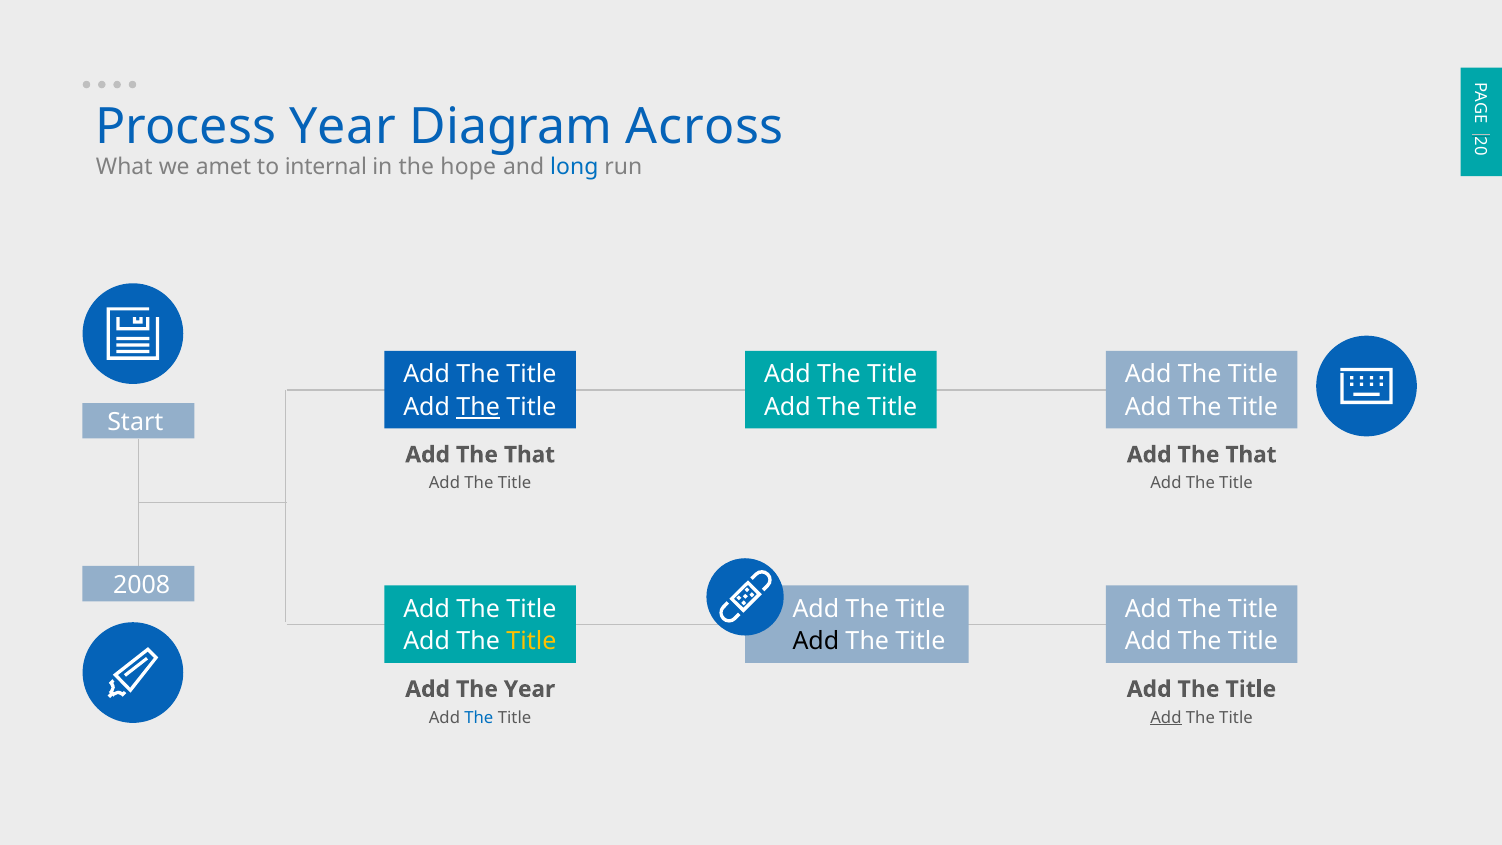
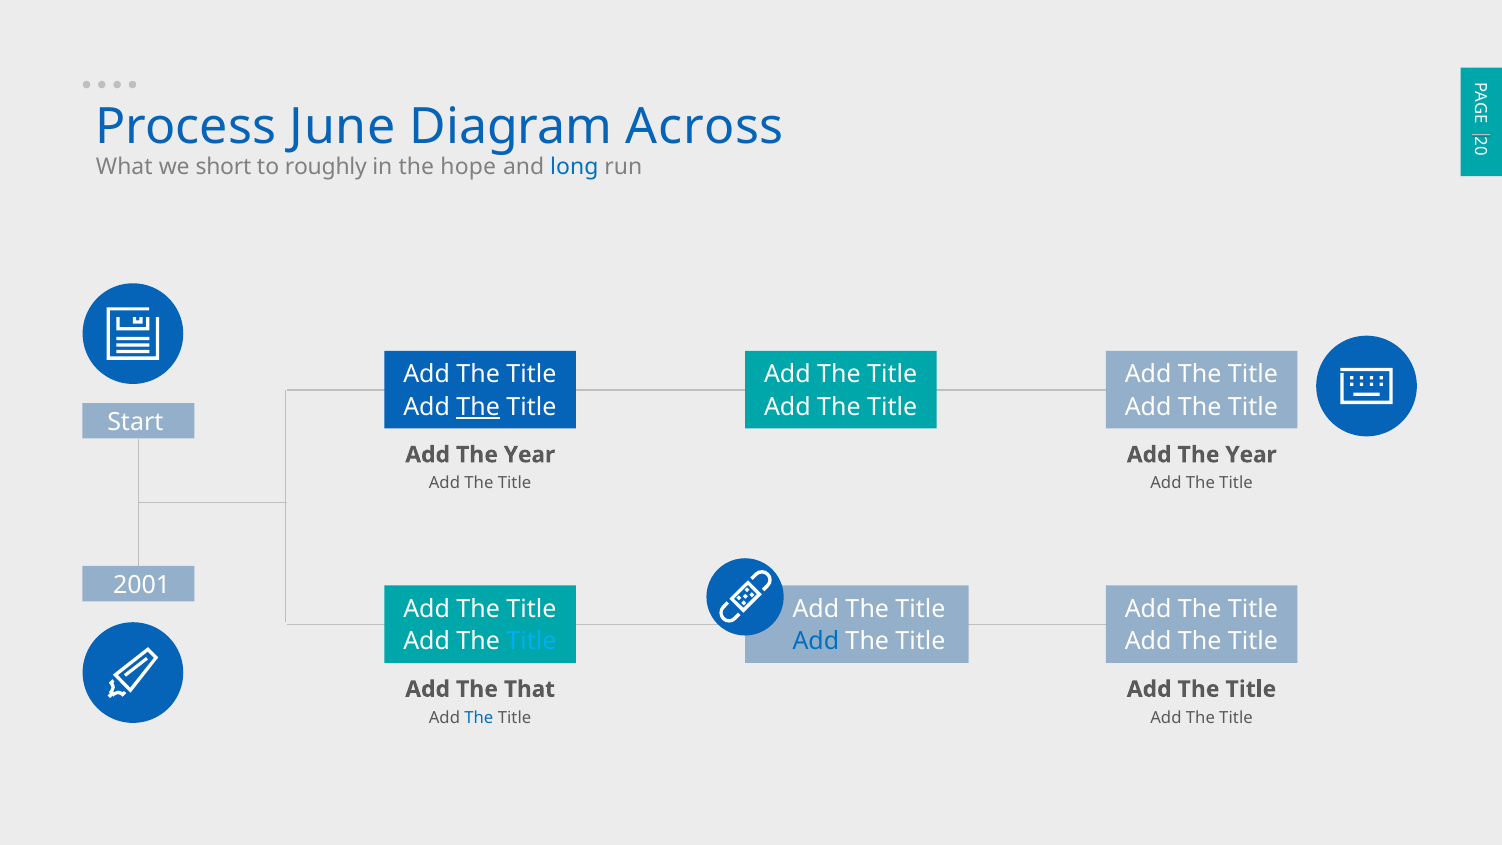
Process Year: Year -> June
amet: amet -> short
internal: internal -> roughly
That at (529, 455): That -> Year
That at (1251, 455): That -> Year
2008: 2008 -> 2001
Title at (531, 642) colour: yellow -> light blue
Add at (816, 642) colour: black -> blue
The Year: Year -> That
Add at (1166, 718) underline: present -> none
